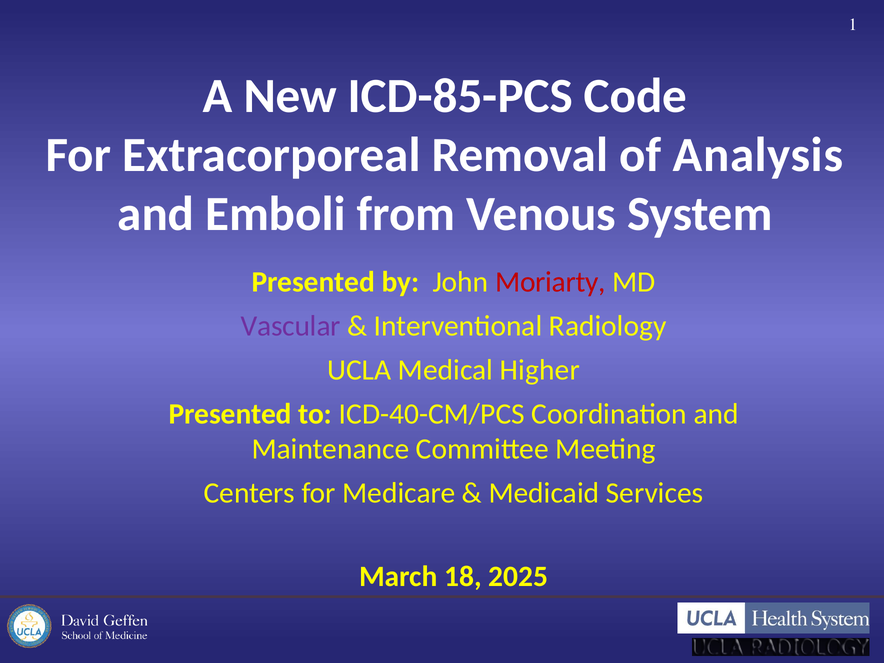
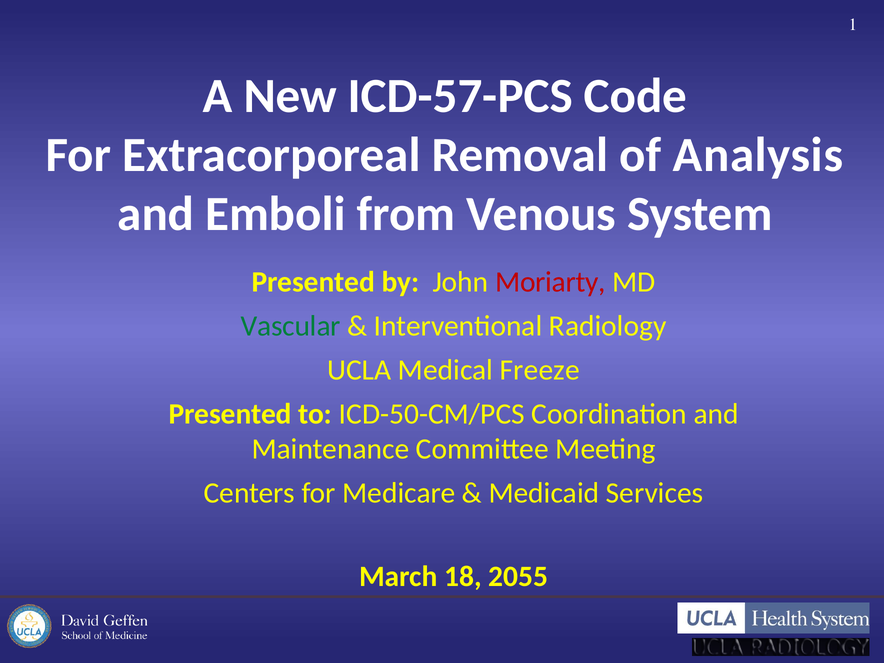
ICD-85-PCS: ICD-85-PCS -> ICD-57-PCS
Vascular colour: purple -> green
Higher: Higher -> Freeze
ICD-40-CM/PCS: ICD-40-CM/PCS -> ICD-50-CM/PCS
2025: 2025 -> 2055
